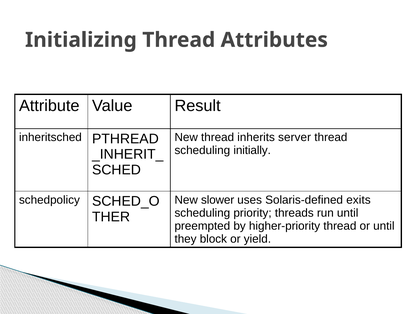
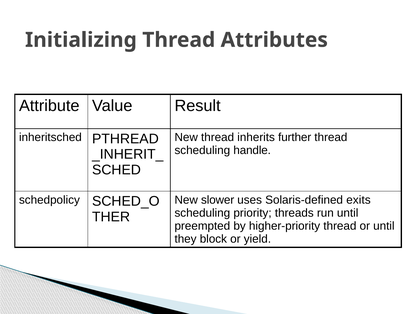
server: server -> further
initially: initially -> handle
